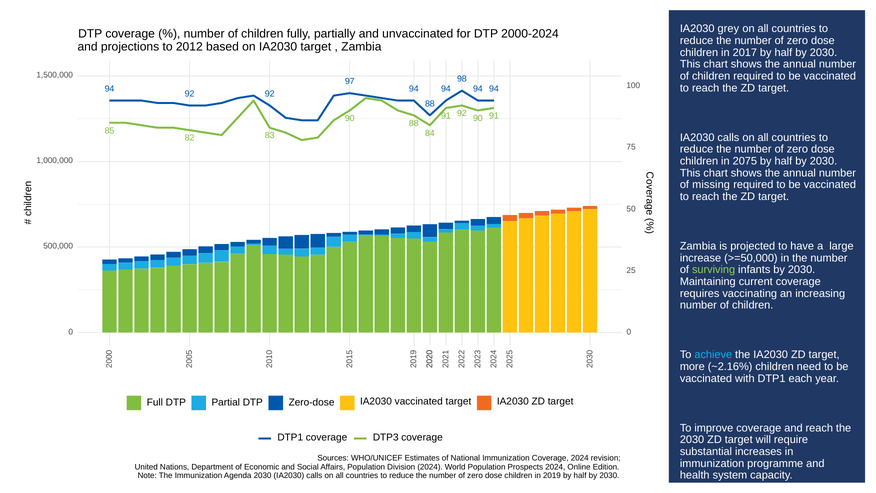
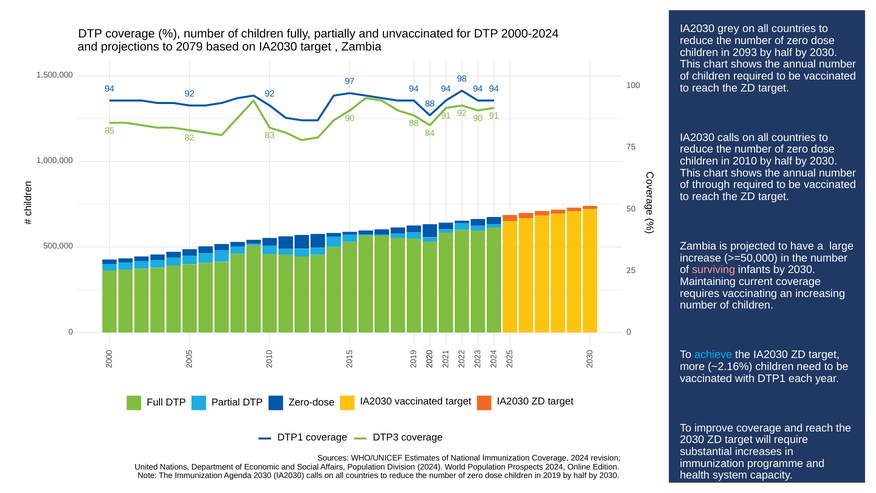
2012: 2012 -> 2079
2017: 2017 -> 2093
2075: 2075 -> 2010
missing: missing -> through
surviving colour: light green -> pink
